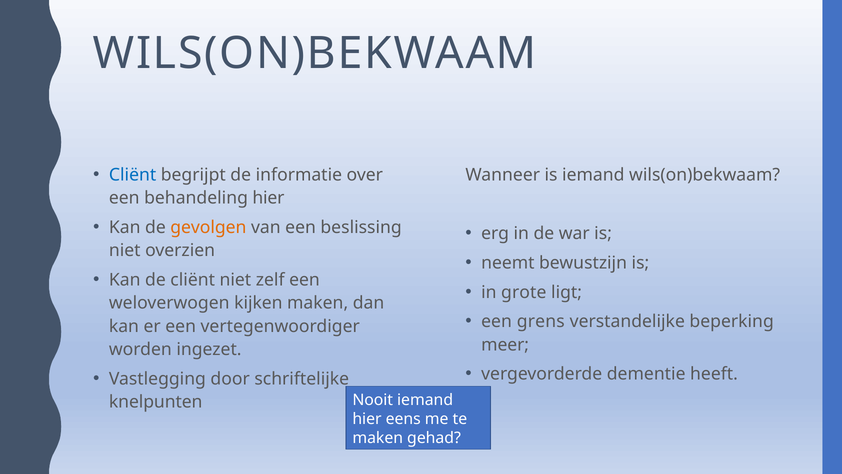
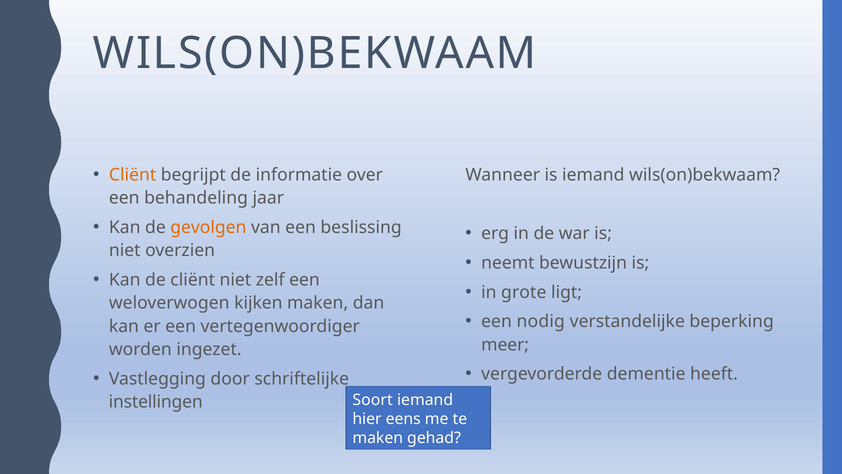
Cliënt at (133, 175) colour: blue -> orange
behandeling hier: hier -> jaar
grens: grens -> nodig
Nooit: Nooit -> Soort
knelpunten: knelpunten -> instellingen
